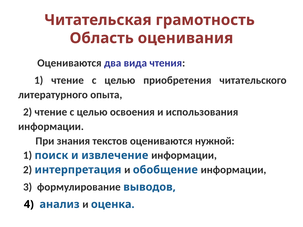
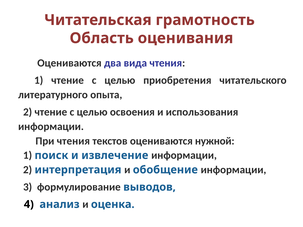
При знания: знания -> чтения
